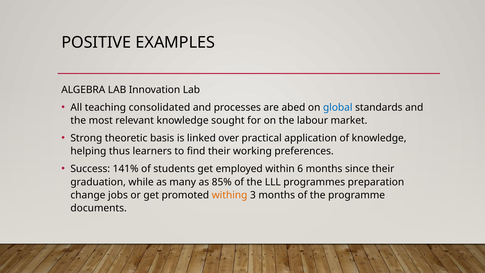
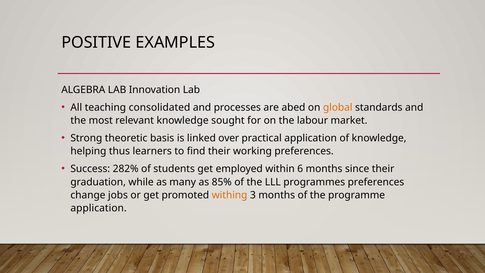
global colour: blue -> orange
141%: 141% -> 282%
programmes preparation: preparation -> preferences
documents at (99, 208): documents -> application
